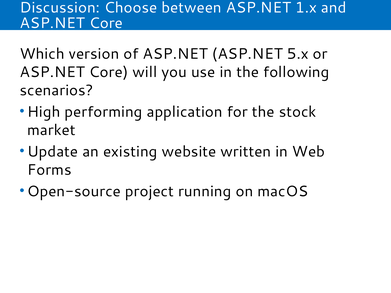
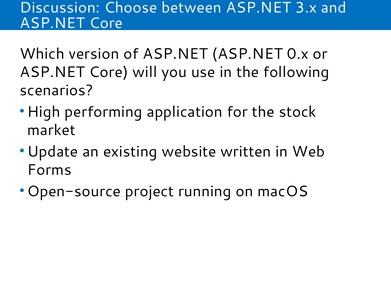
1.x: 1.x -> 3.x
5.x: 5.x -> 0.x
